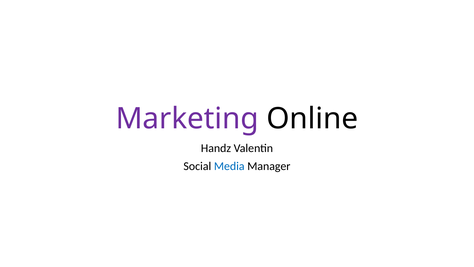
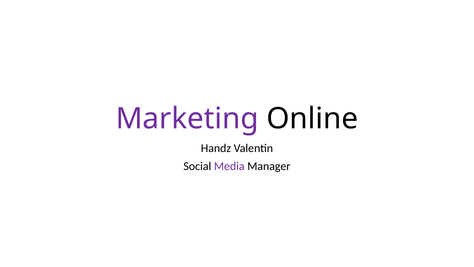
Media colour: blue -> purple
